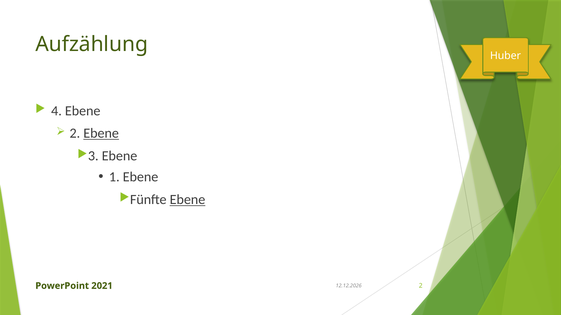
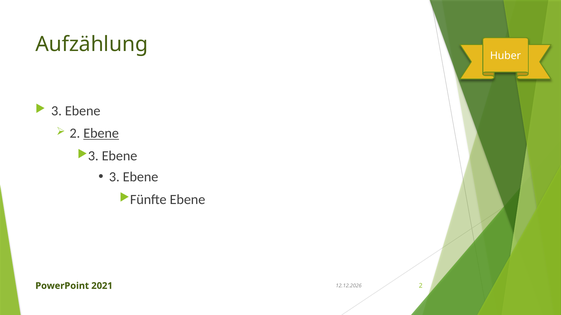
4 at (56, 111): 4 -> 3
1 at (114, 177): 1 -> 3
Ebene at (187, 200) underline: present -> none
